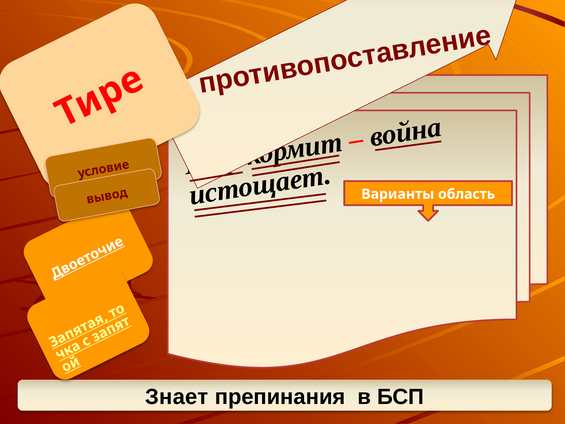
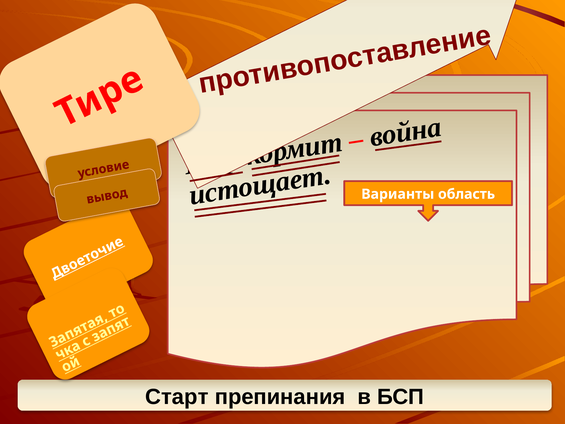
Знает: Знает -> Старт
